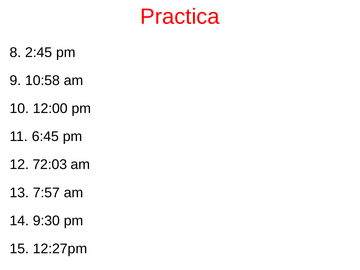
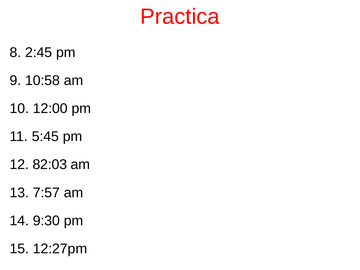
6:45: 6:45 -> 5:45
72:03: 72:03 -> 82:03
